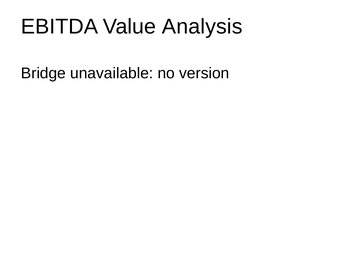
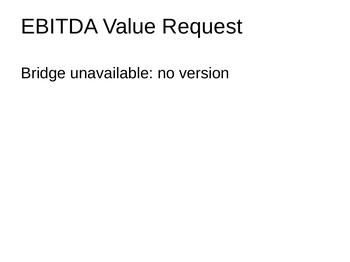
Analysis: Analysis -> Request
